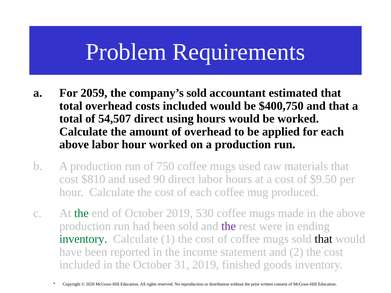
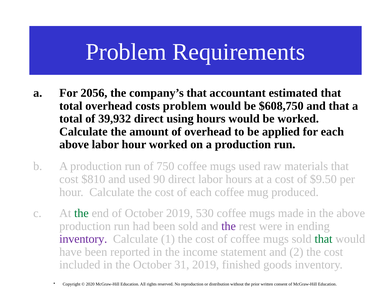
2059: 2059 -> 2056
company’s sold: sold -> that
costs included: included -> problem
$400,750: $400,750 -> $608,750
54,507: 54,507 -> 39,932
inventory at (83, 239) colour: green -> purple
that at (324, 239) colour: black -> green
